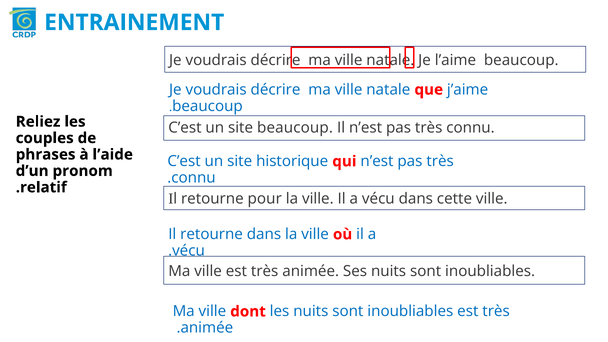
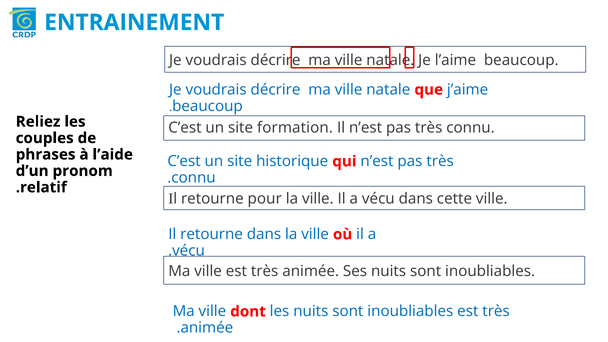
site beaucoup: beaucoup -> formation
